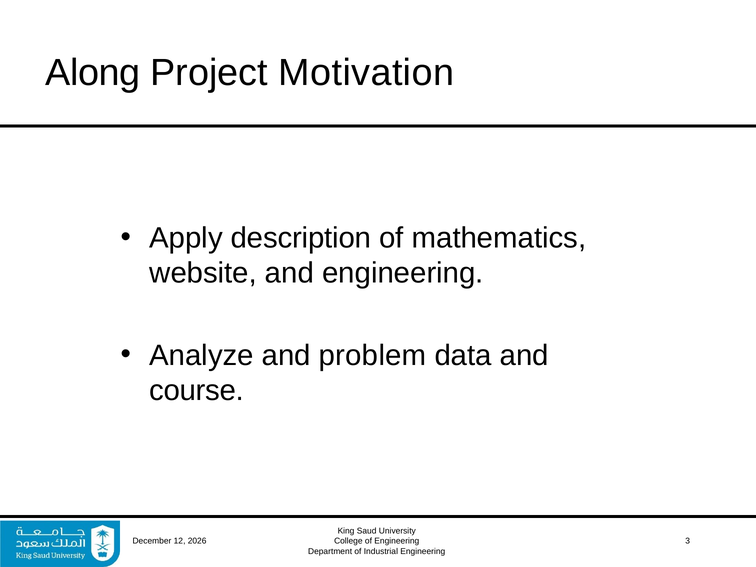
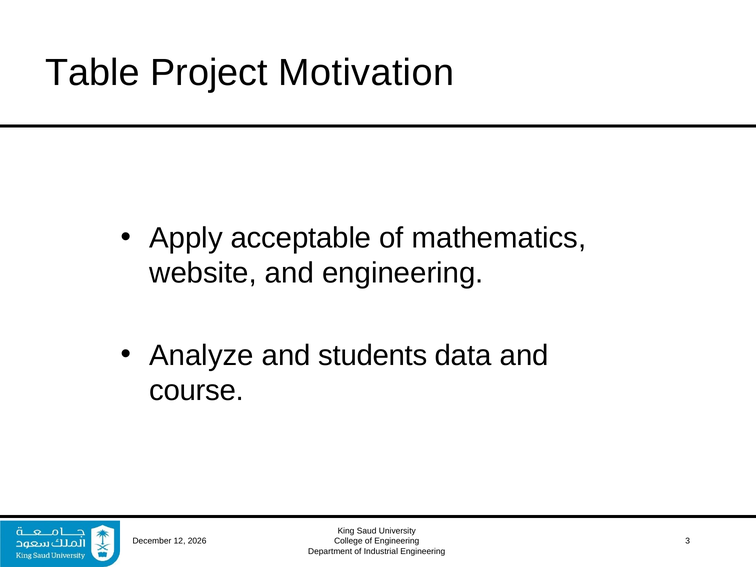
Along: Along -> Table
description: description -> acceptable
problem: problem -> students
